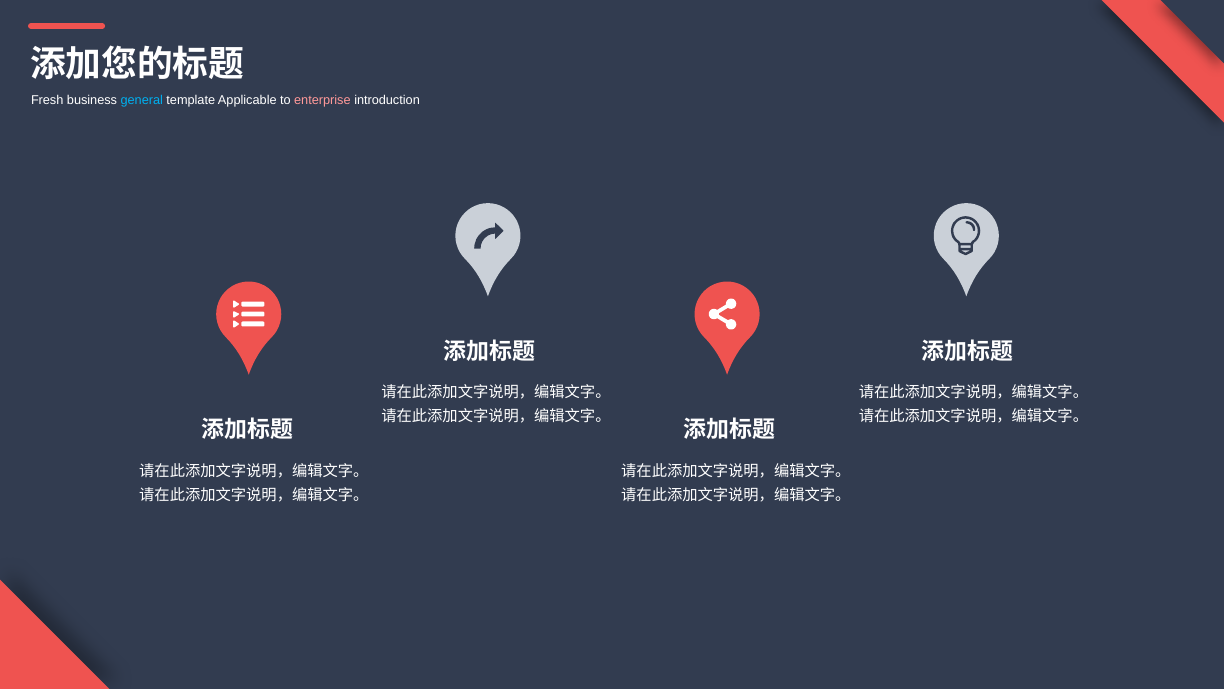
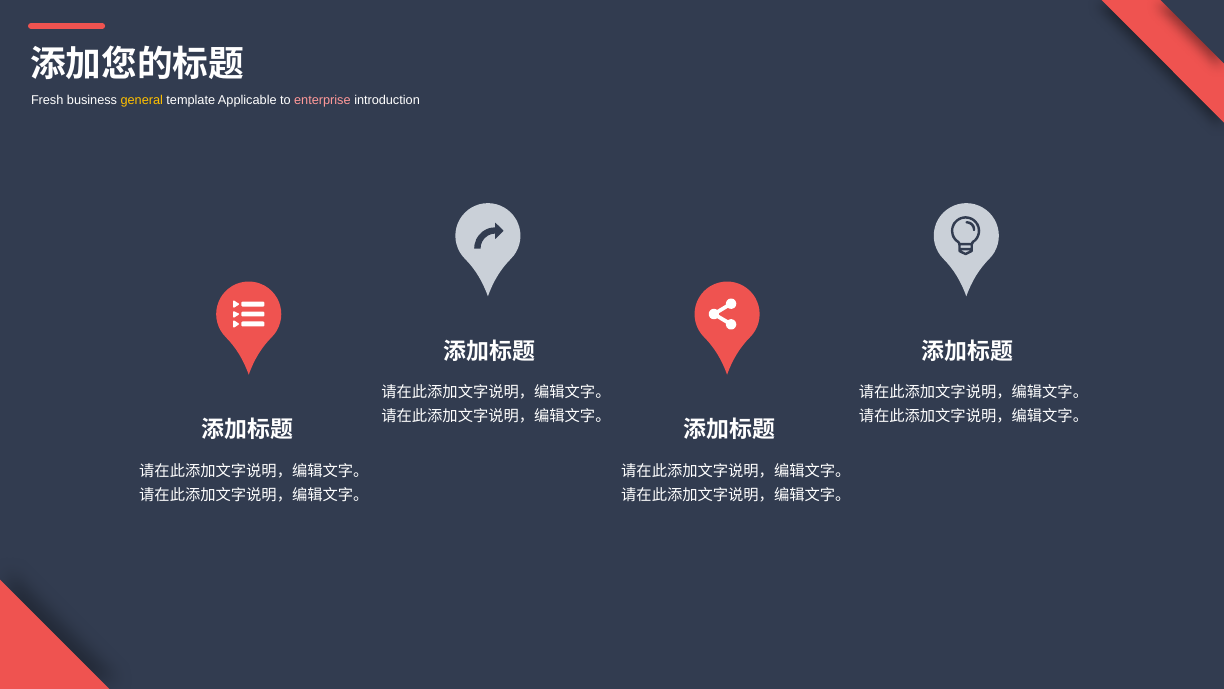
general colour: light blue -> yellow
